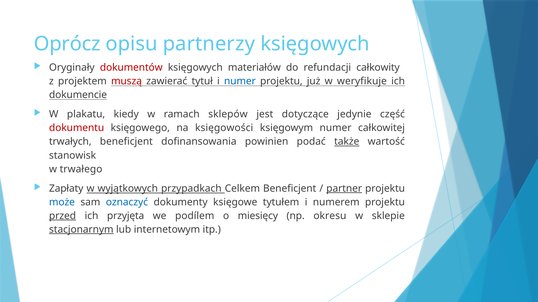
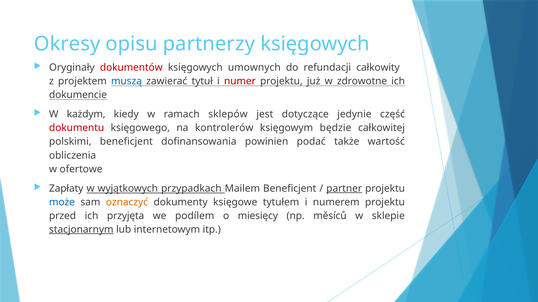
Oprócz: Oprócz -> Okresy
materiałów: materiałów -> umownych
muszą colour: red -> blue
numer at (240, 81) colour: blue -> red
weryfikuje: weryfikuje -> zdrowotne
plakatu: plakatu -> każdym
księgowości: księgowości -> kontrolerów
księgowym numer: numer -> będzie
trwałych: trwałych -> polskimi
także underline: present -> none
stanowisk: stanowisk -> obliczenia
trwałego: trwałego -> ofertowe
Celkem: Celkem -> Mailem
oznaczyć colour: blue -> orange
przed underline: present -> none
okresu: okresu -> měsíců
